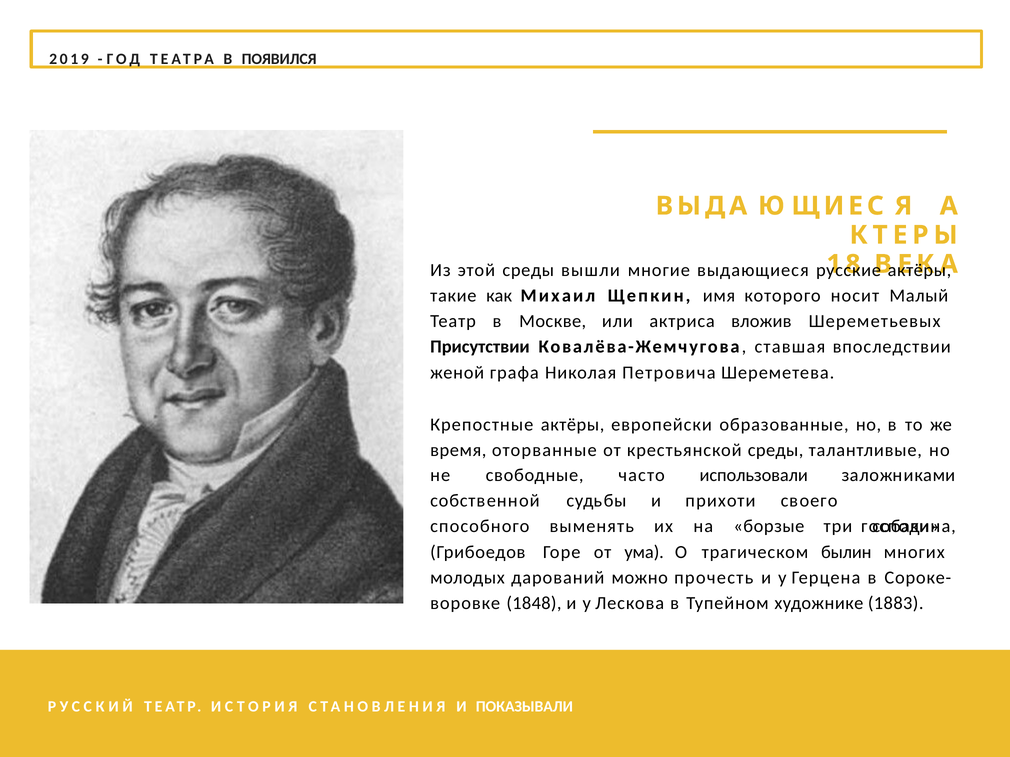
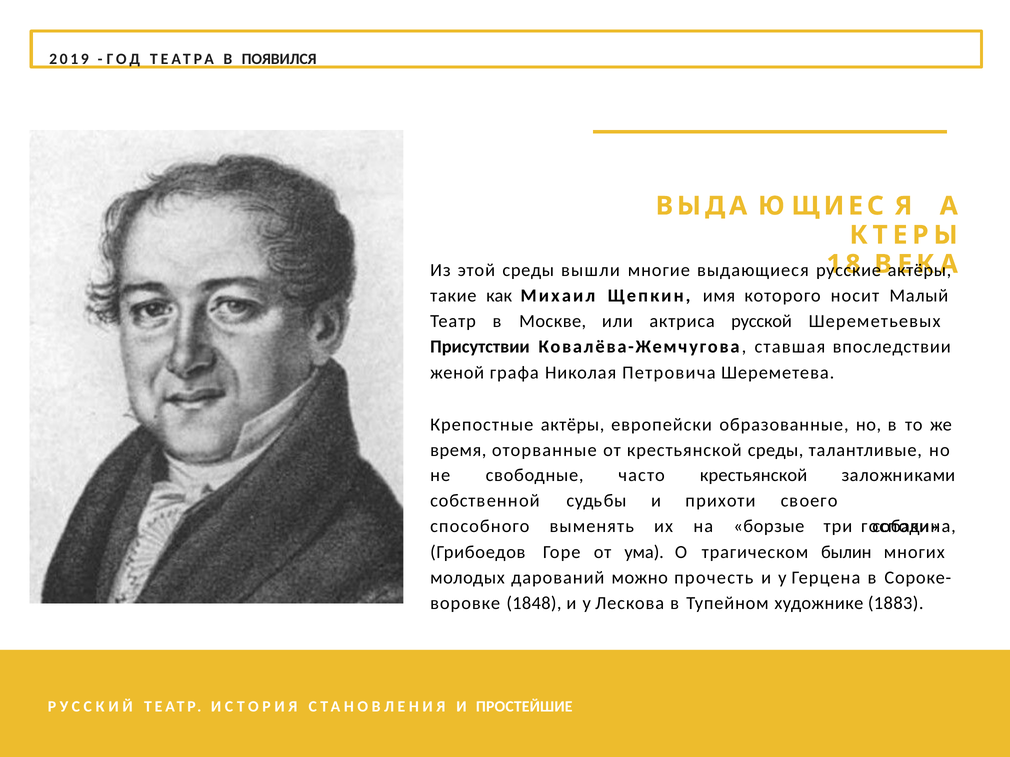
вложив: вложив -> русской
часто использовали: использовали -> крестьянской
ПОКАЗЫВАЛИ: ПОКАЗЫВАЛИ -> ПРОСТЕЙШИЕ
